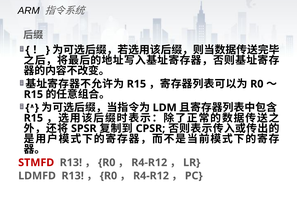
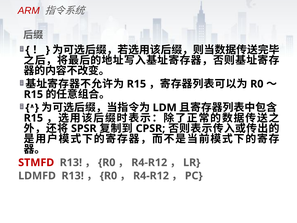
ARM colour: black -> red
